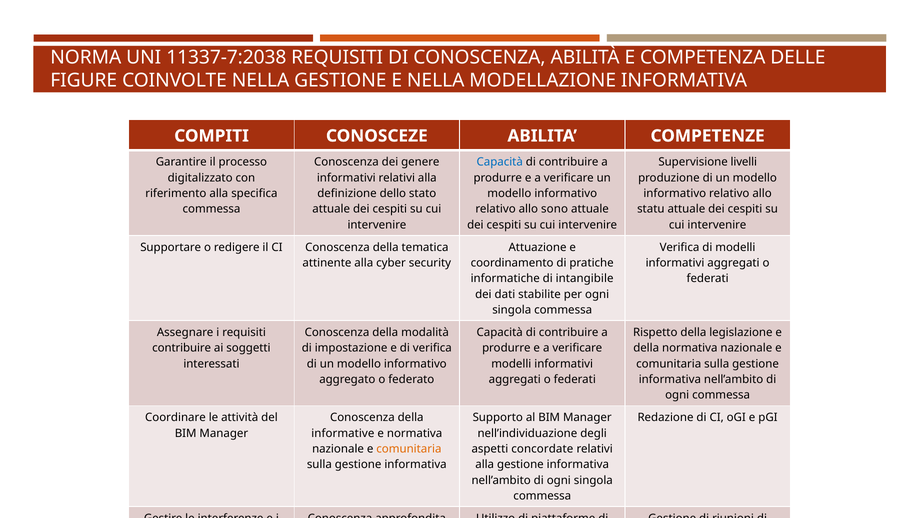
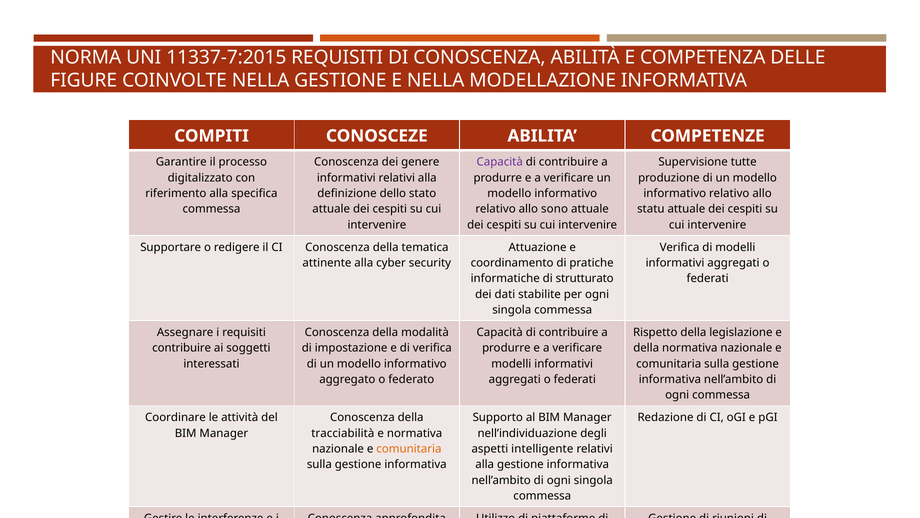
11337-7:2038: 11337-7:2038 -> 11337-7:2015
Capacità at (500, 162) colour: blue -> purple
livelli: livelli -> tutte
intangibile: intangibile -> strutturato
informative: informative -> tracciabilità
concordate: concordate -> intelligente
